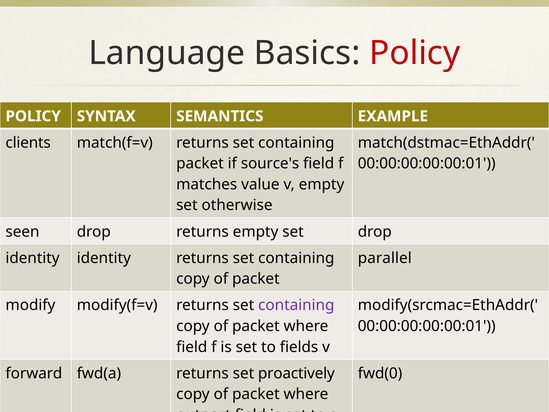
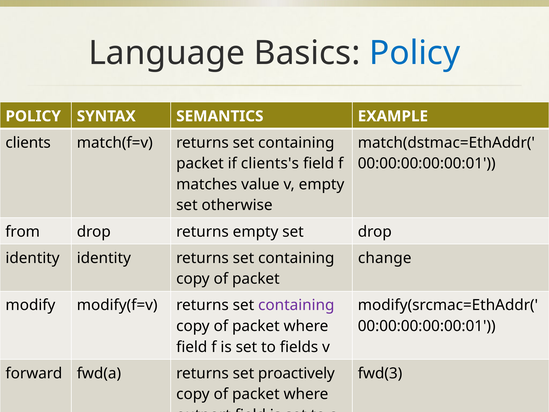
Policy at (415, 53) colour: red -> blue
source's: source's -> clients's
seen: seen -> from
parallel: parallel -> change
fwd(0: fwd(0 -> fwd(3
